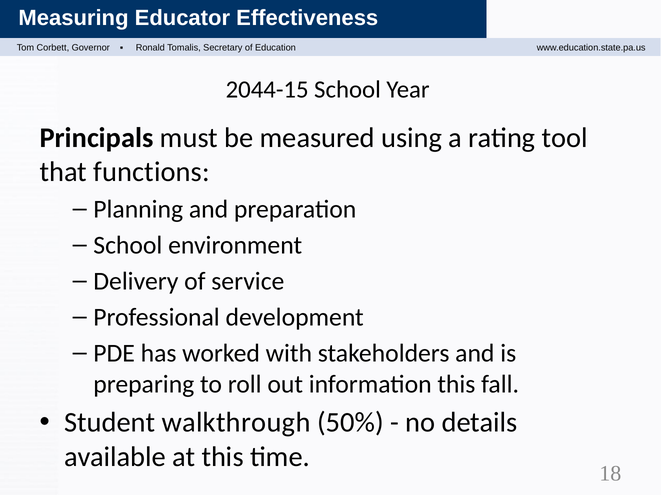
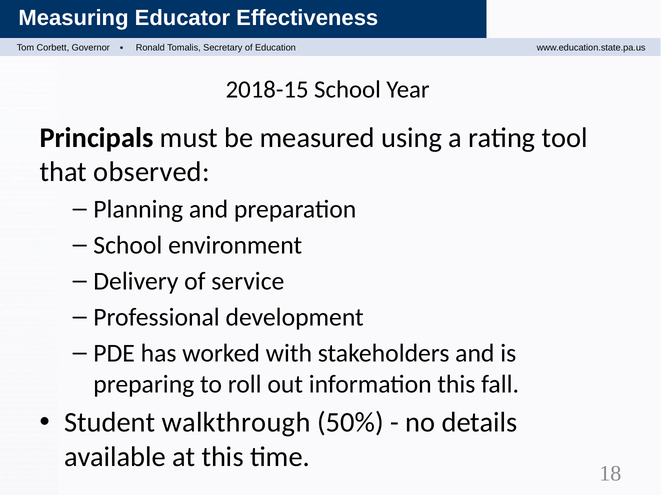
2044-15: 2044-15 -> 2018-15
functions: functions -> observed
